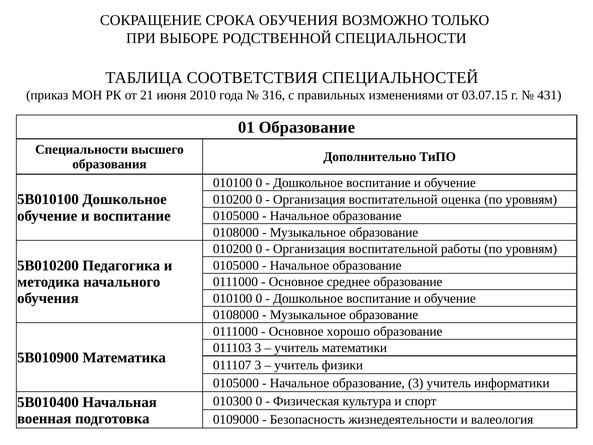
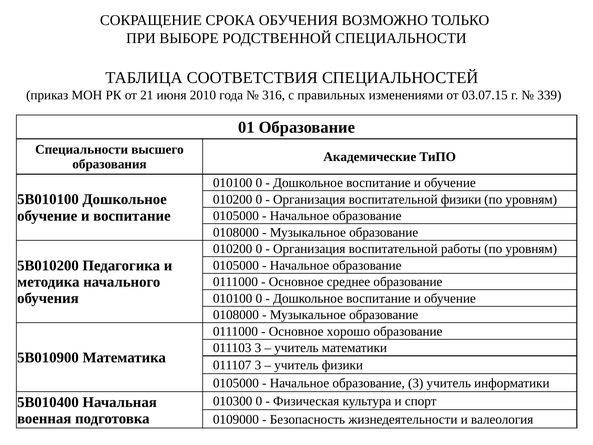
431: 431 -> 339
Дополнительно: Дополнительно -> Академические
воспитательной оценка: оценка -> физики
